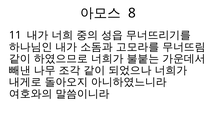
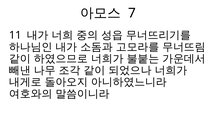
8: 8 -> 7
